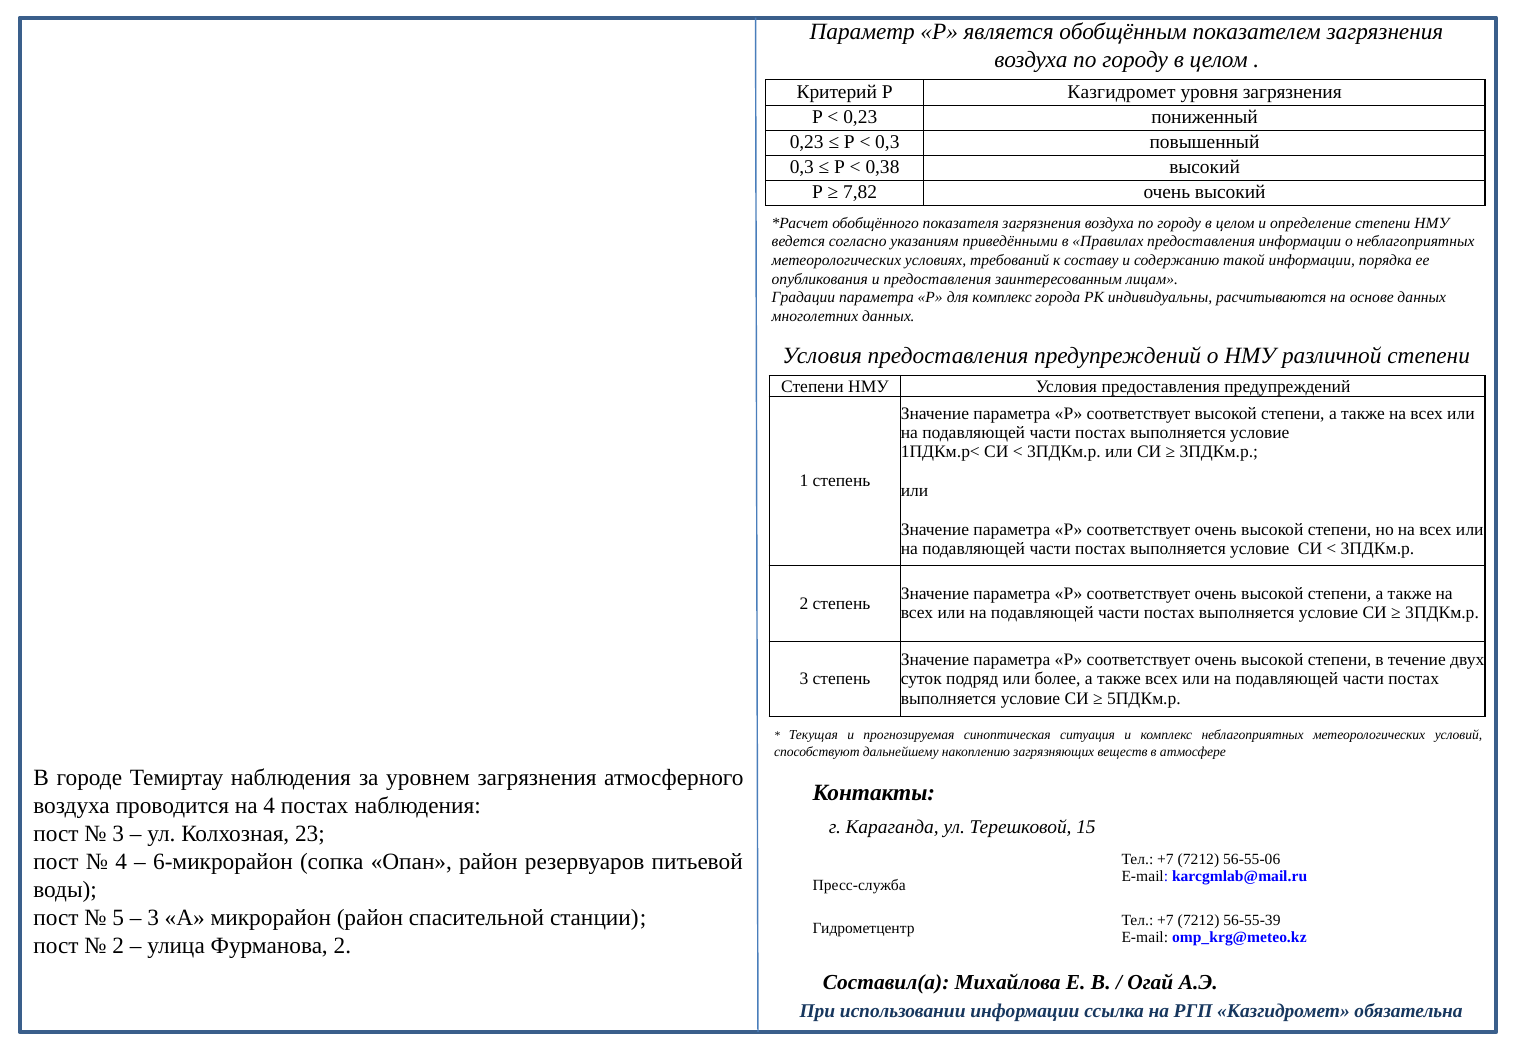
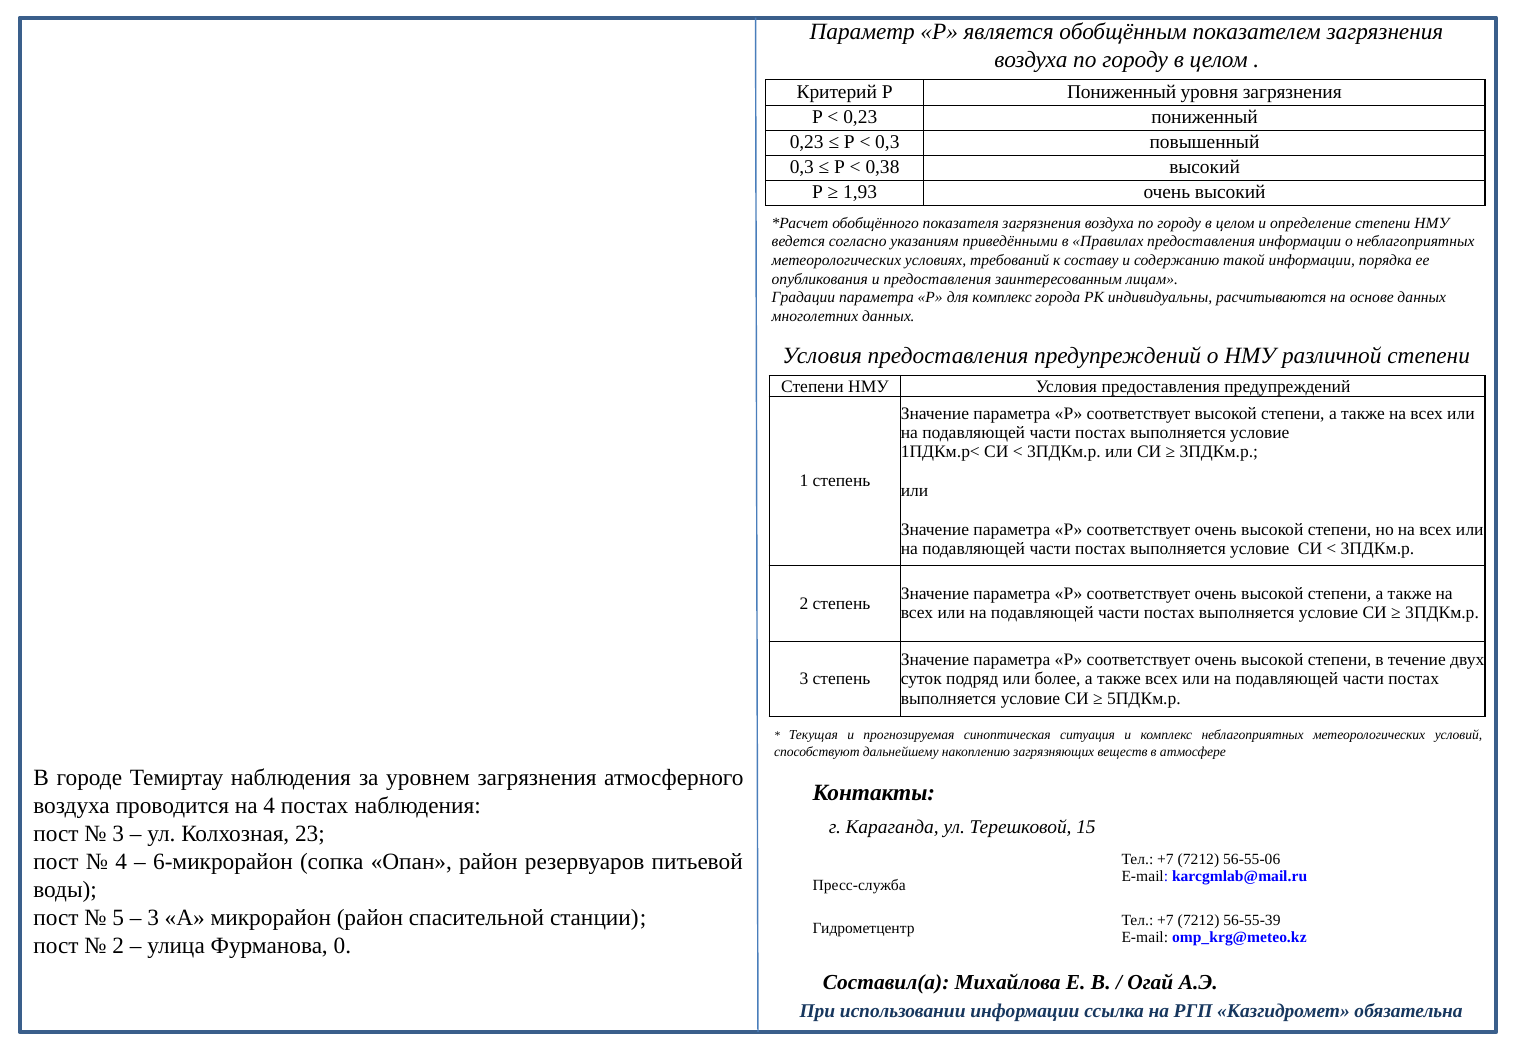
Р Казгидромет: Казгидромет -> Пониженный
7,82: 7,82 -> 1,93
Фурманова 2: 2 -> 0
